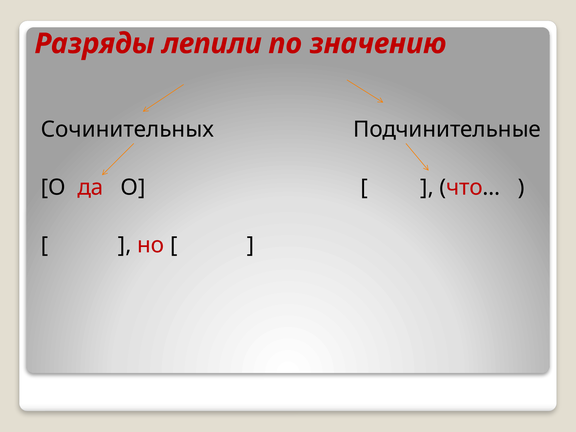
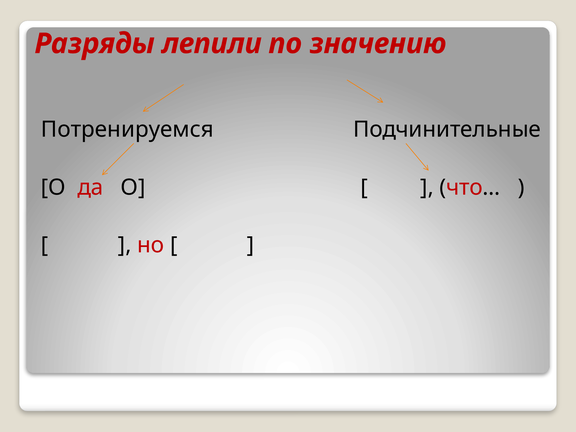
Сочинительных: Сочинительных -> Потренируемся
